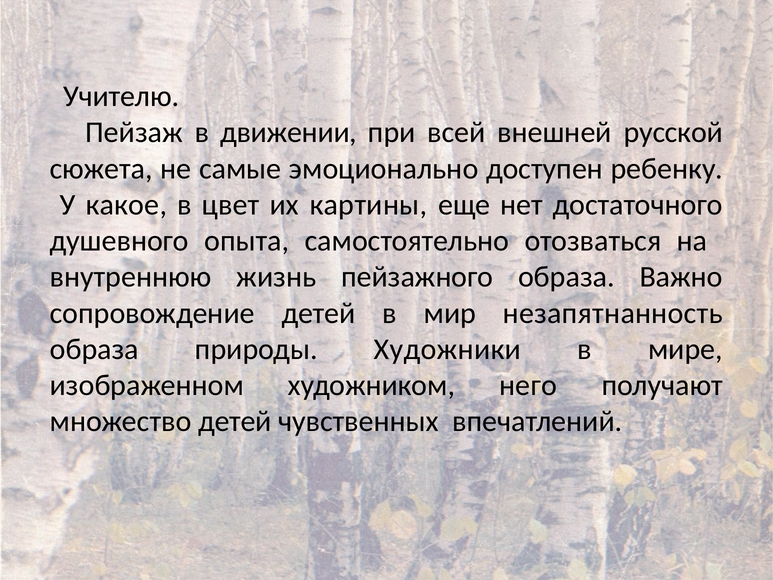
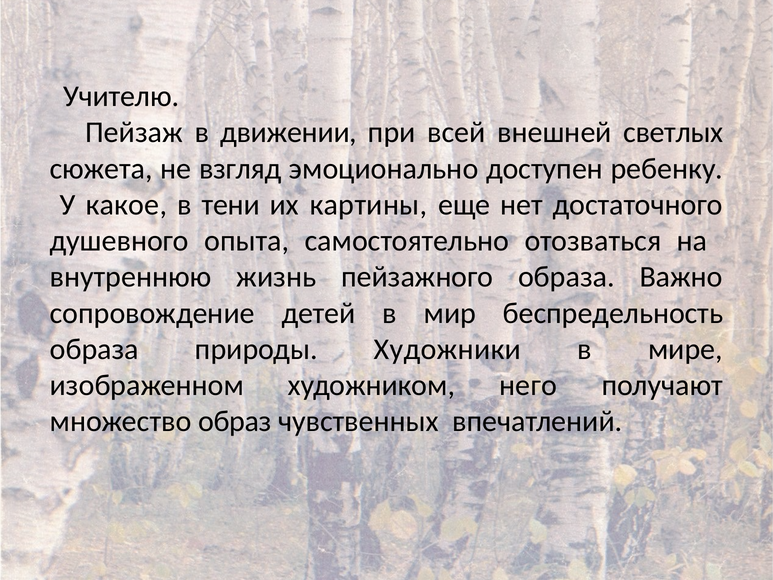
русской: русской -> светлых
самые: самые -> взгляд
цвет: цвет -> тени
незапятнанность: незапятнанность -> беспредельность
множество детей: детей -> образ
